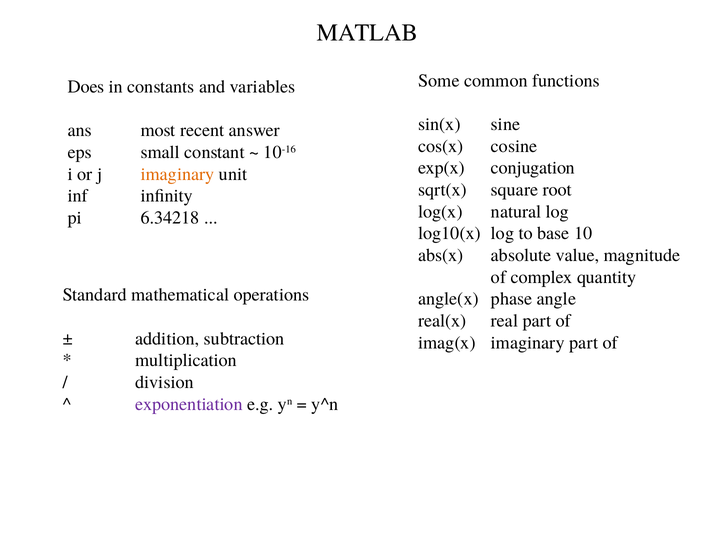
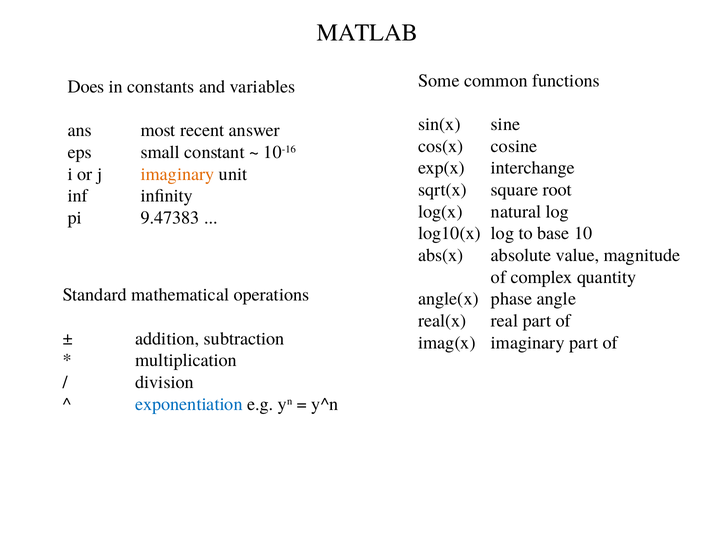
conjugation: conjugation -> interchange
6.34218: 6.34218 -> 9.47383
exponentiation colour: purple -> blue
